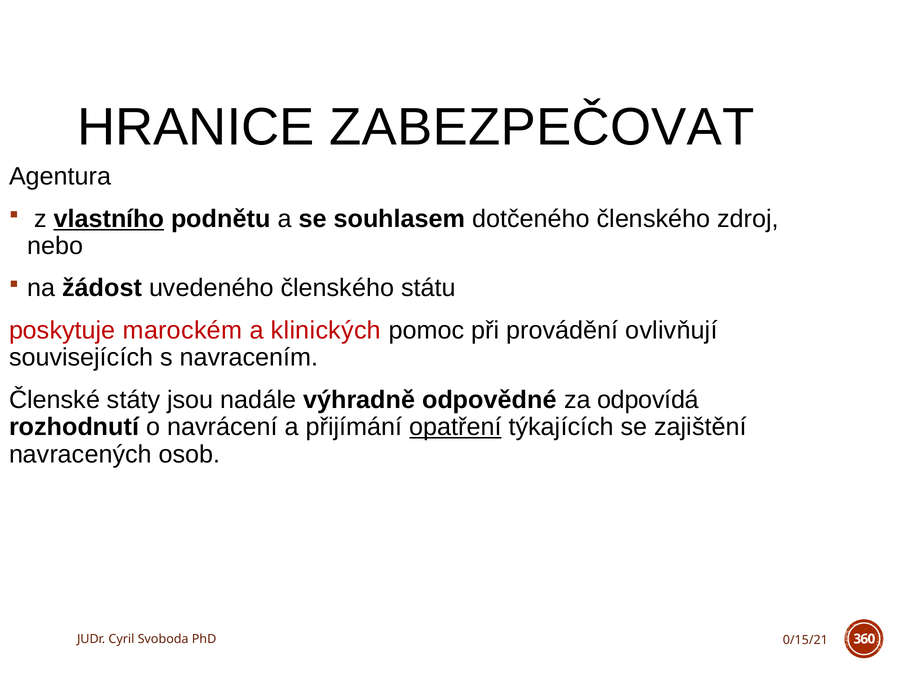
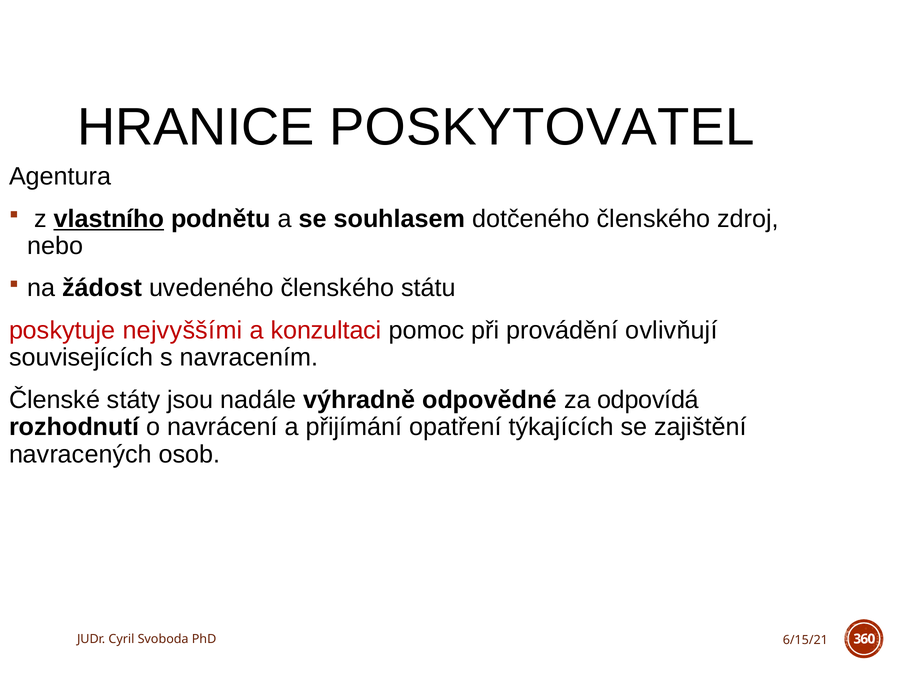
ZABEZPEČOVAT: ZABEZPEČOVAT -> POSKYTOVATEL
marockém: marockém -> nejvyššími
klinických: klinických -> konzultaci
opatření underline: present -> none
0/15/21: 0/15/21 -> 6/15/21
